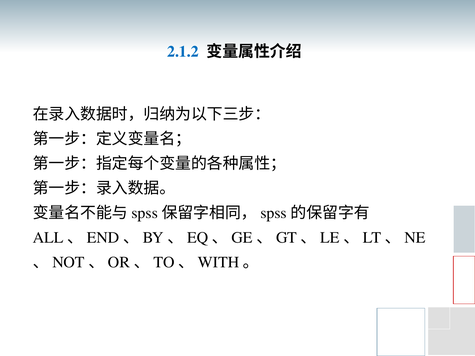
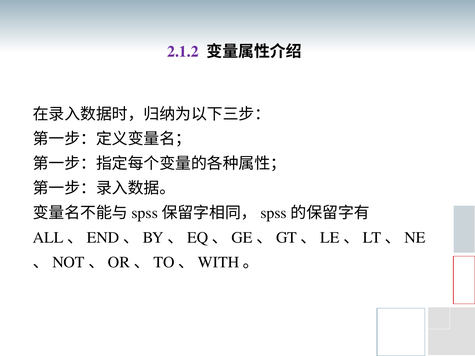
2.1.2 colour: blue -> purple
